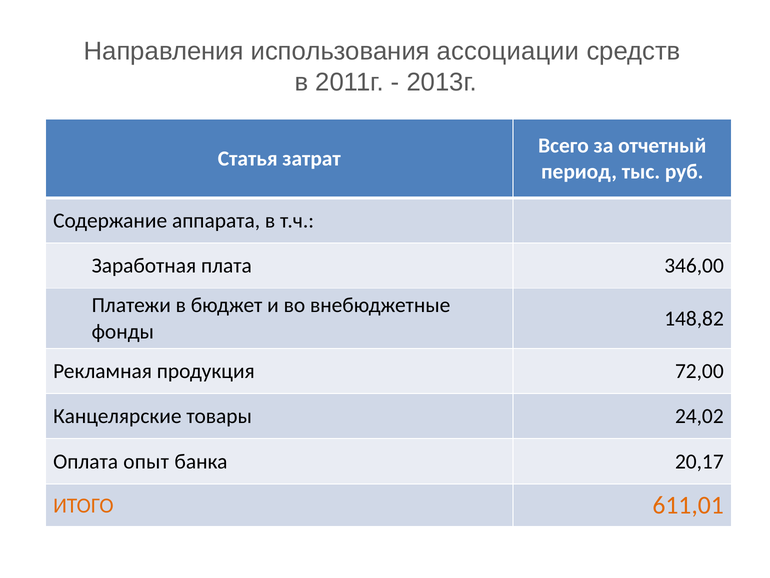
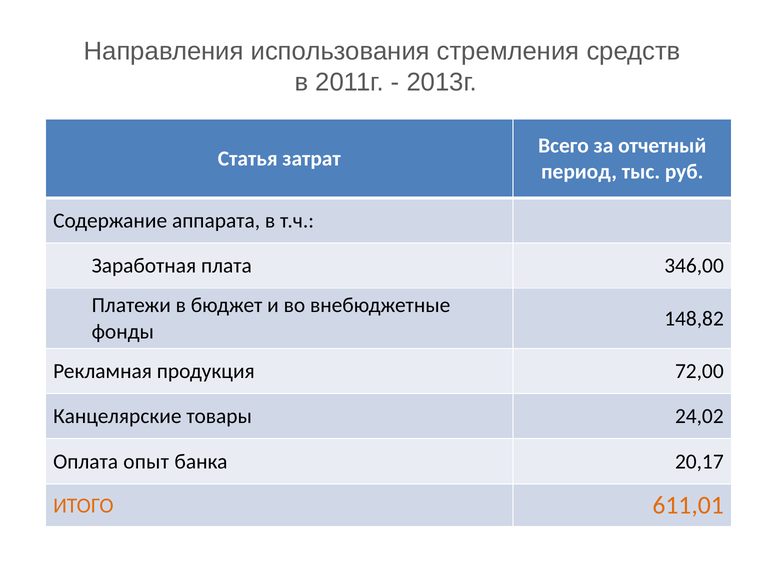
ассоциации: ассоциации -> стремления
